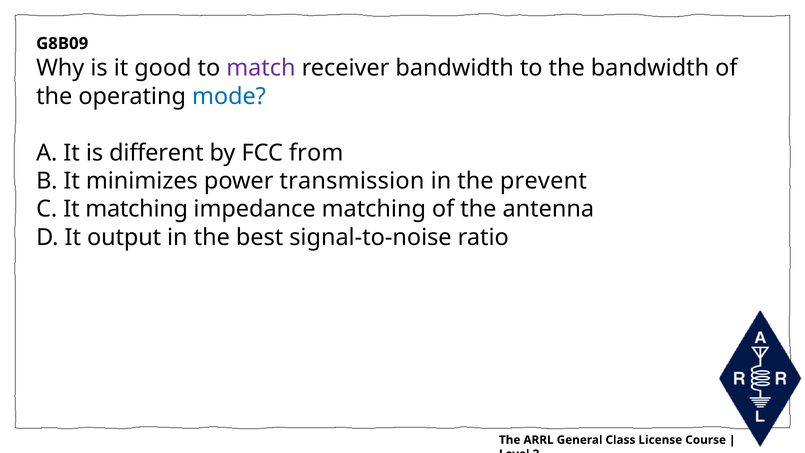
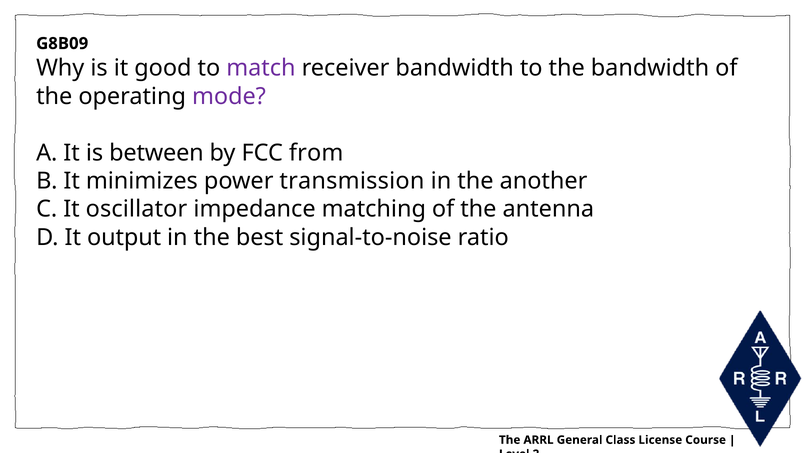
mode colour: blue -> purple
different: different -> between
prevent: prevent -> another
It matching: matching -> oscillator
